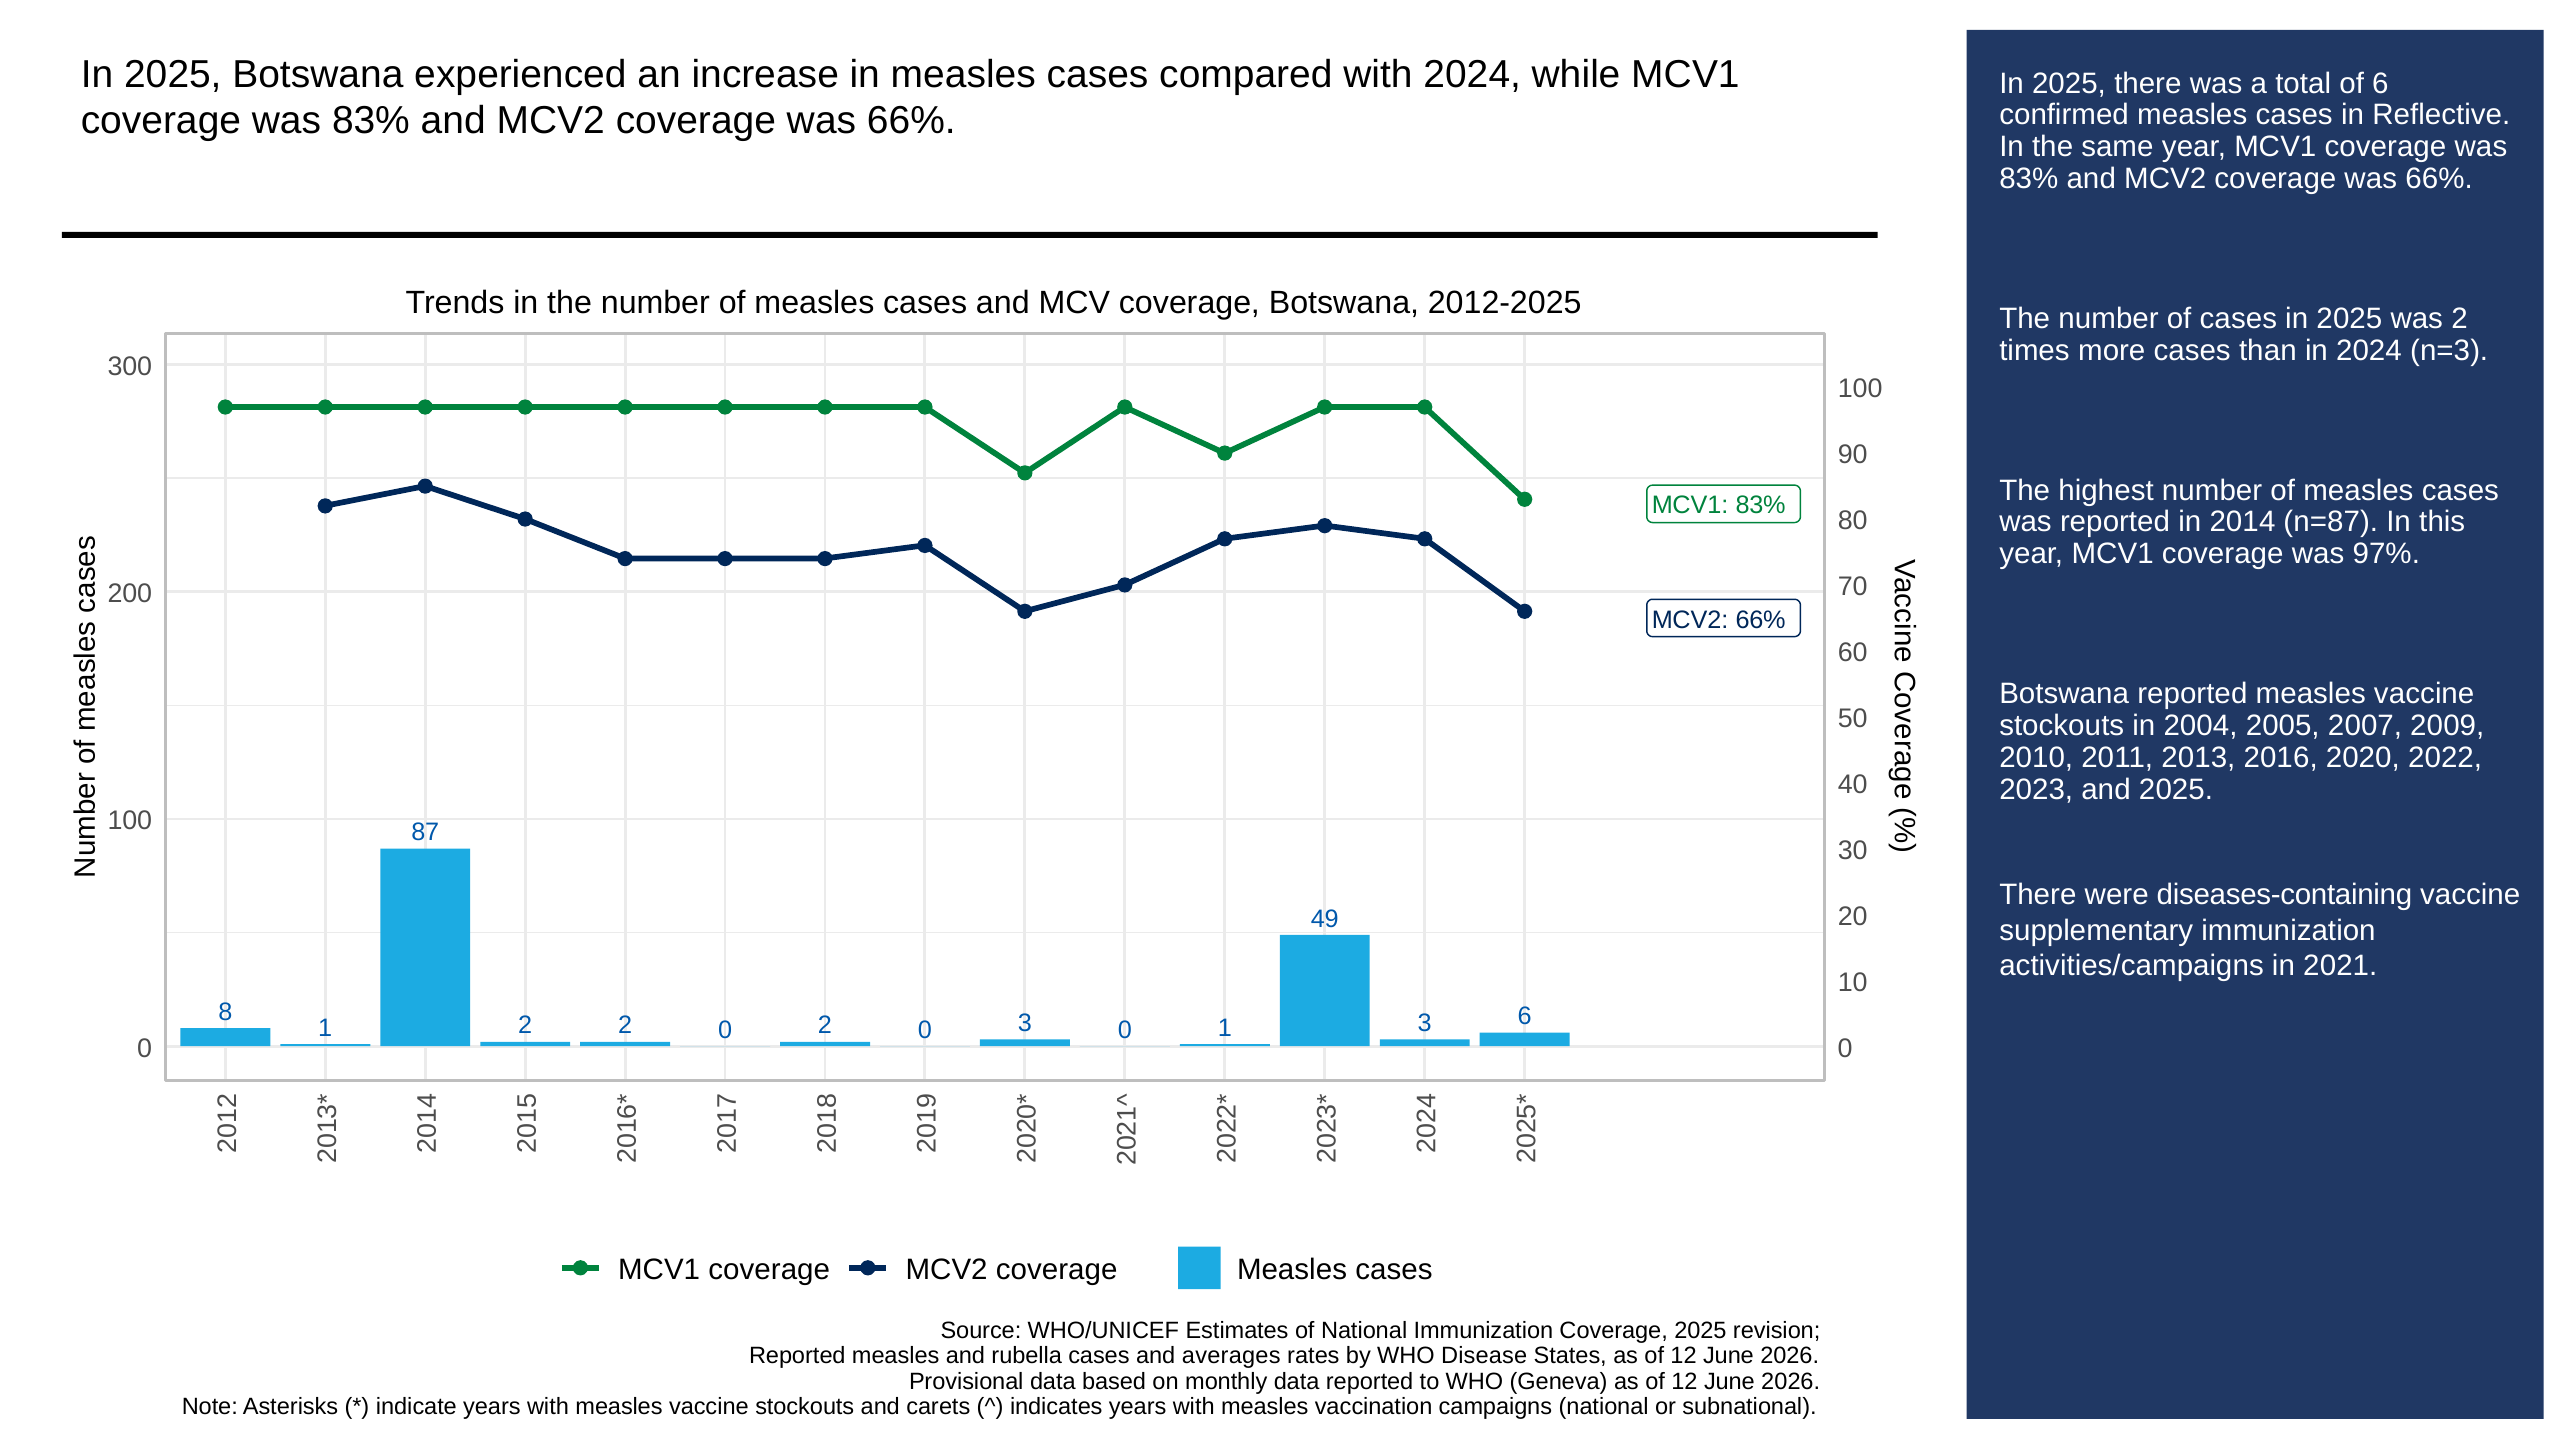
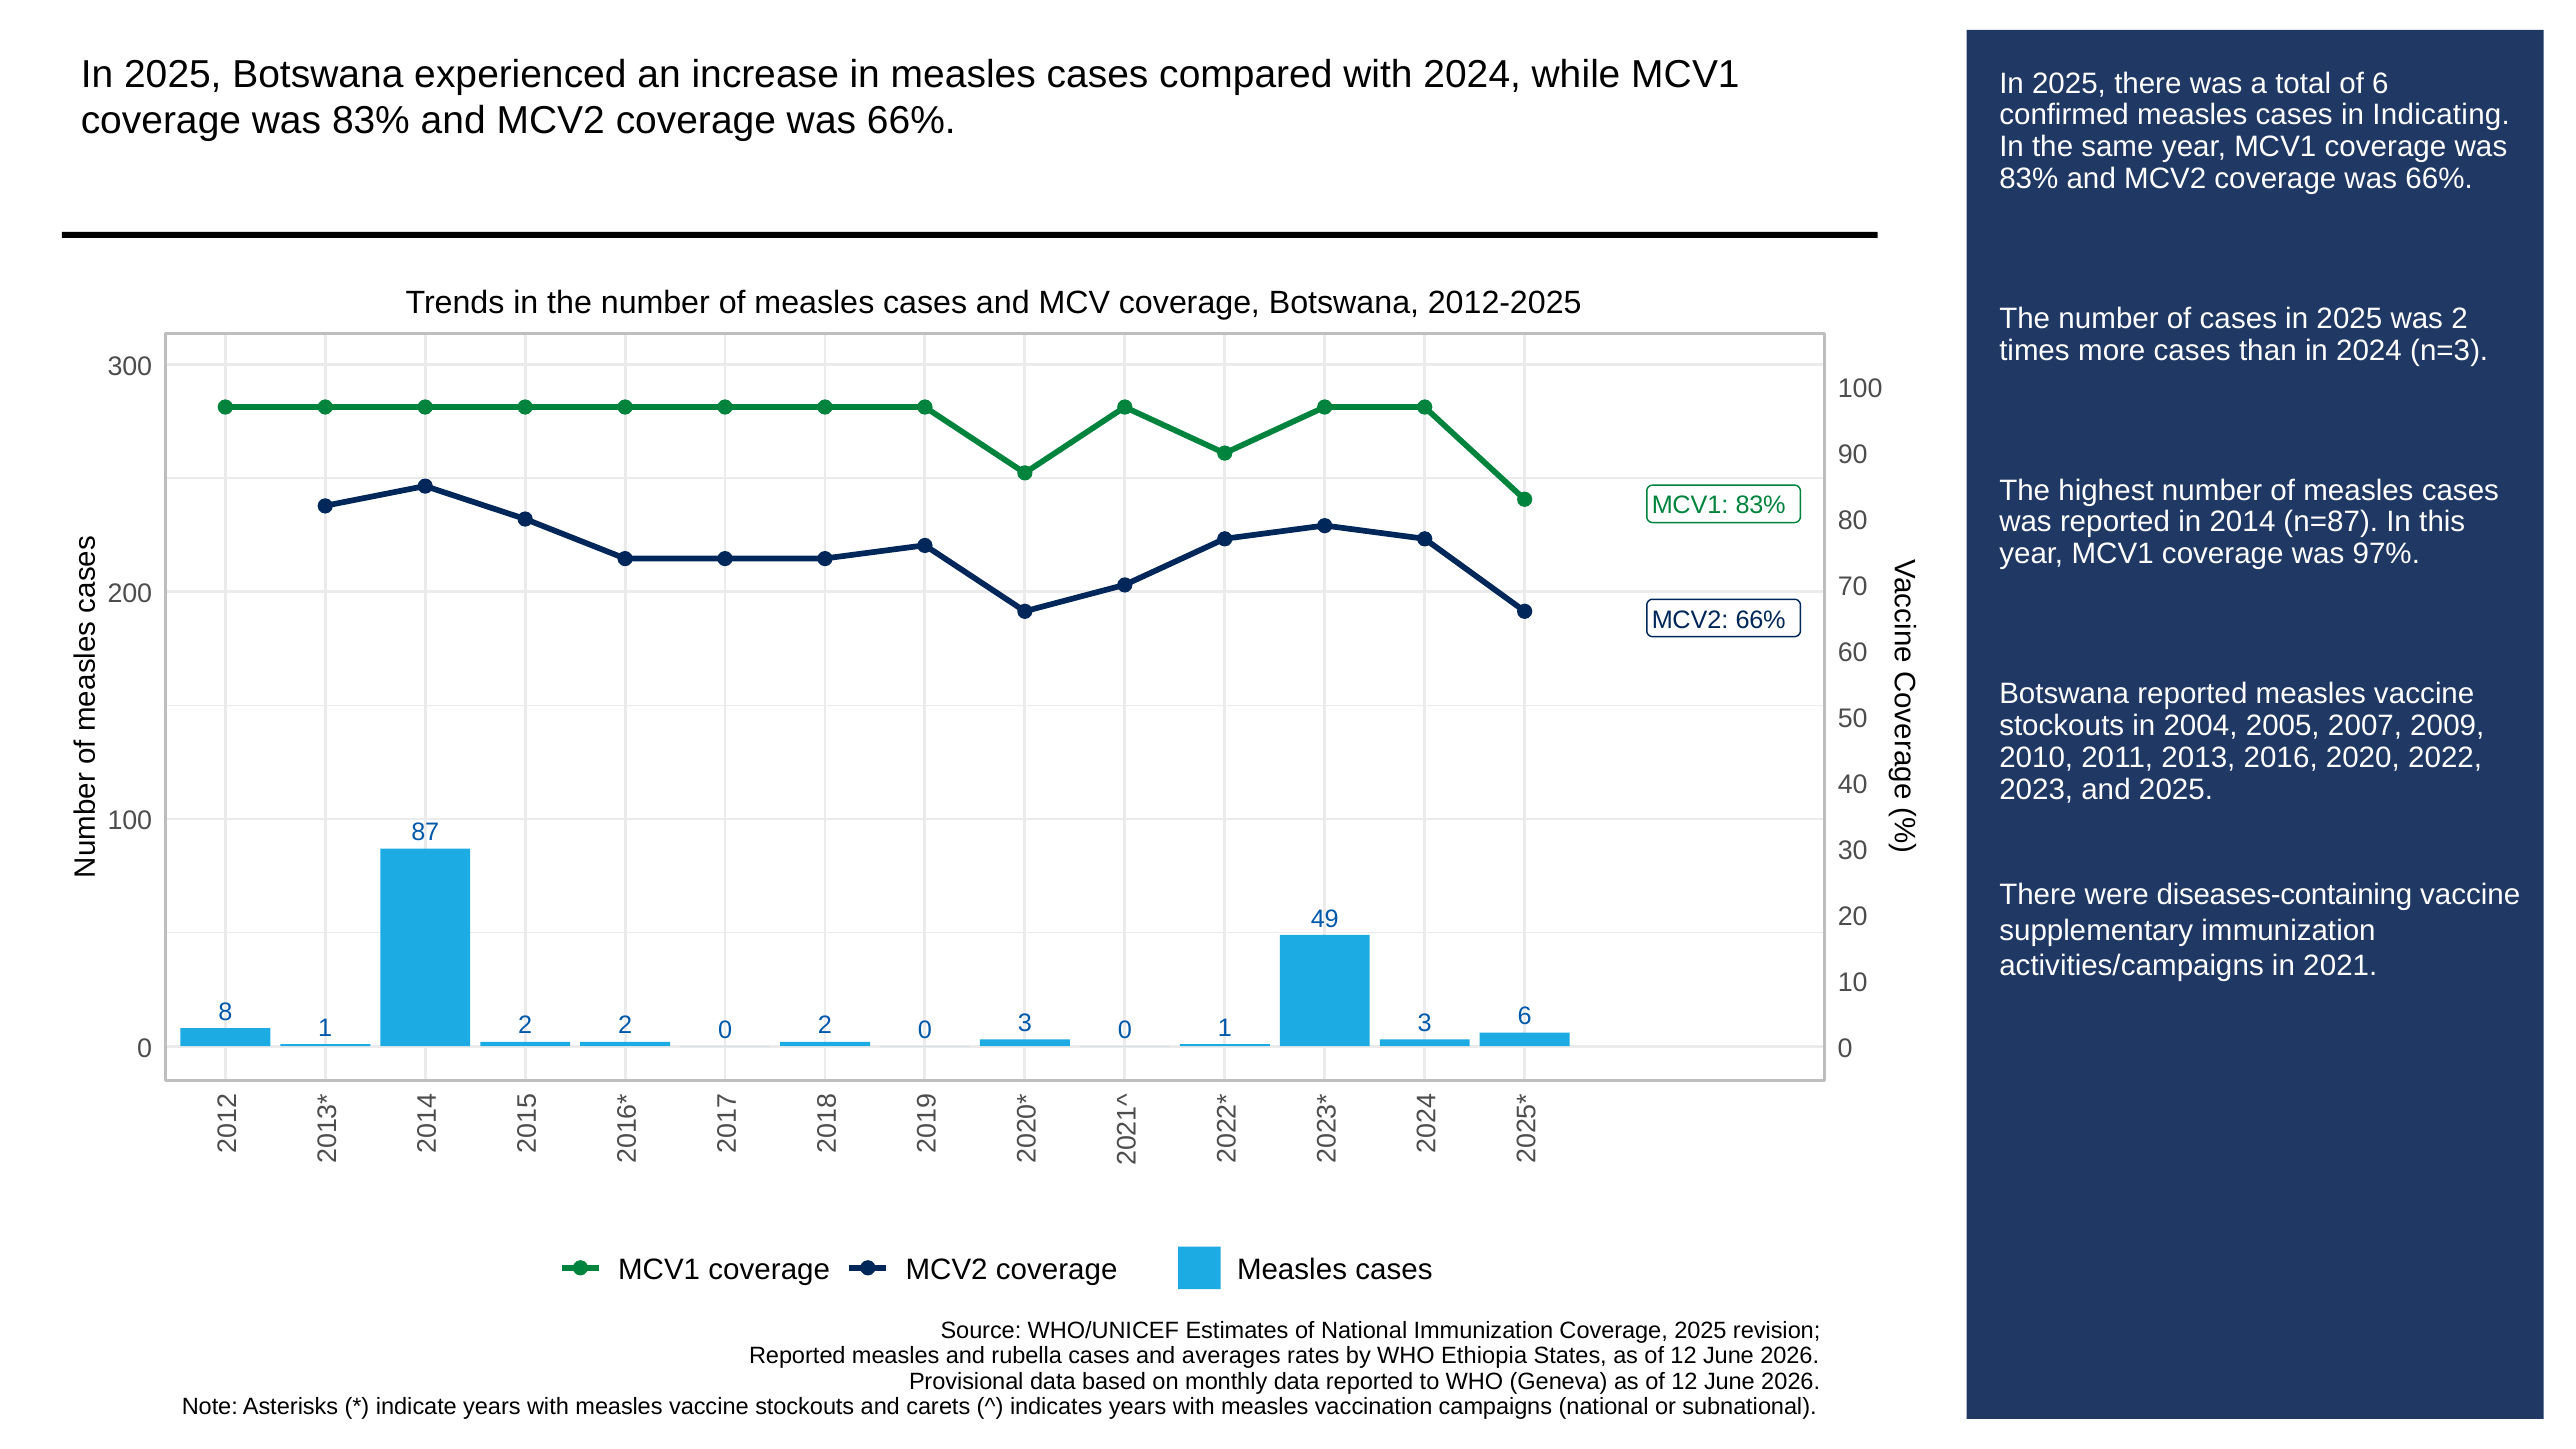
Reflective: Reflective -> Indicating
Disease: Disease -> Ethiopia
